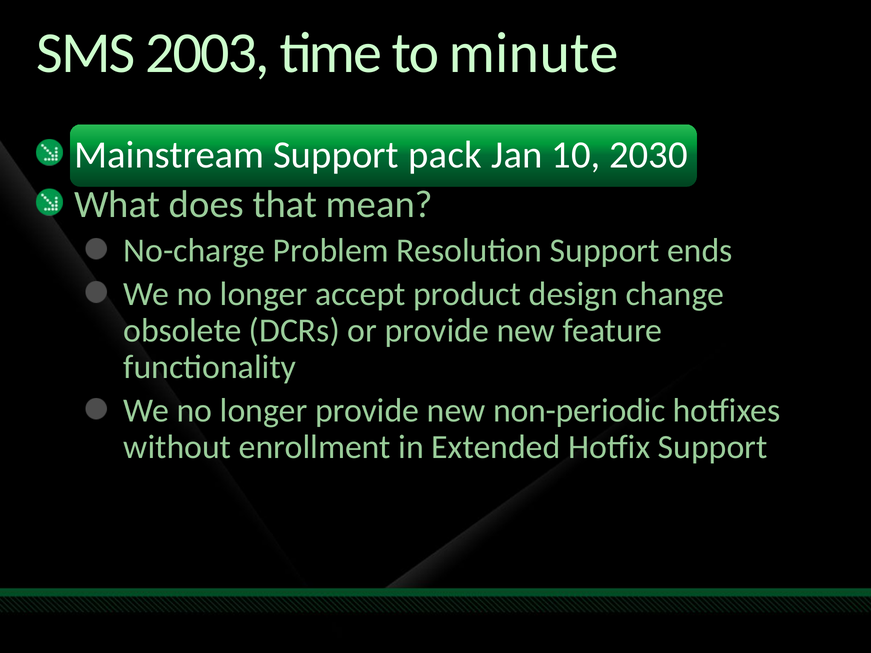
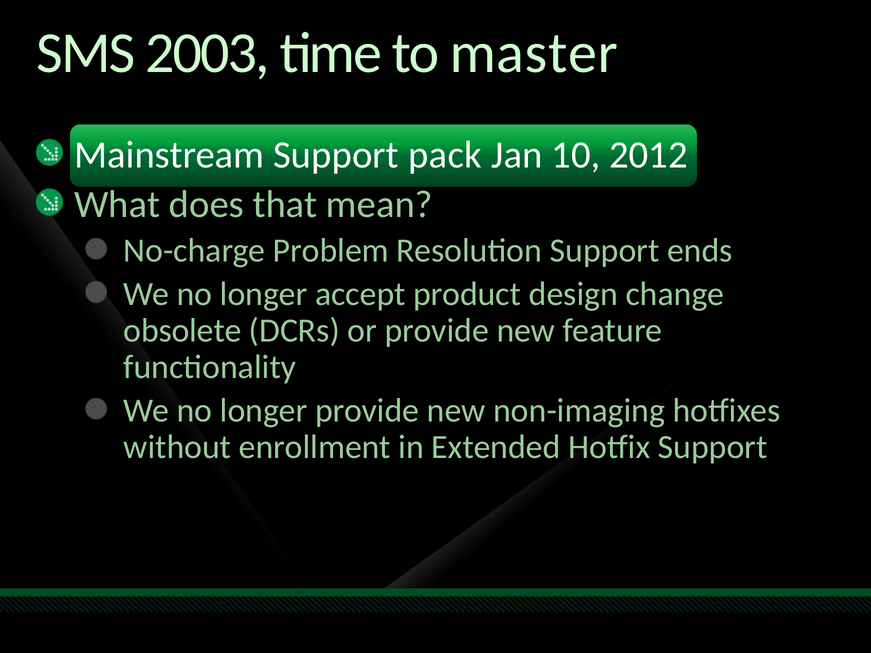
minute: minute -> master
2030: 2030 -> 2012
non-periodic: non-periodic -> non-imaging
